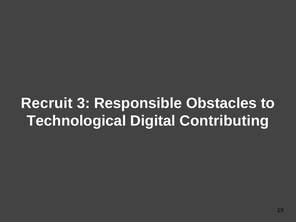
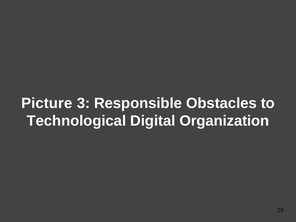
Recruit: Recruit -> Picture
Contributing: Contributing -> Organization
